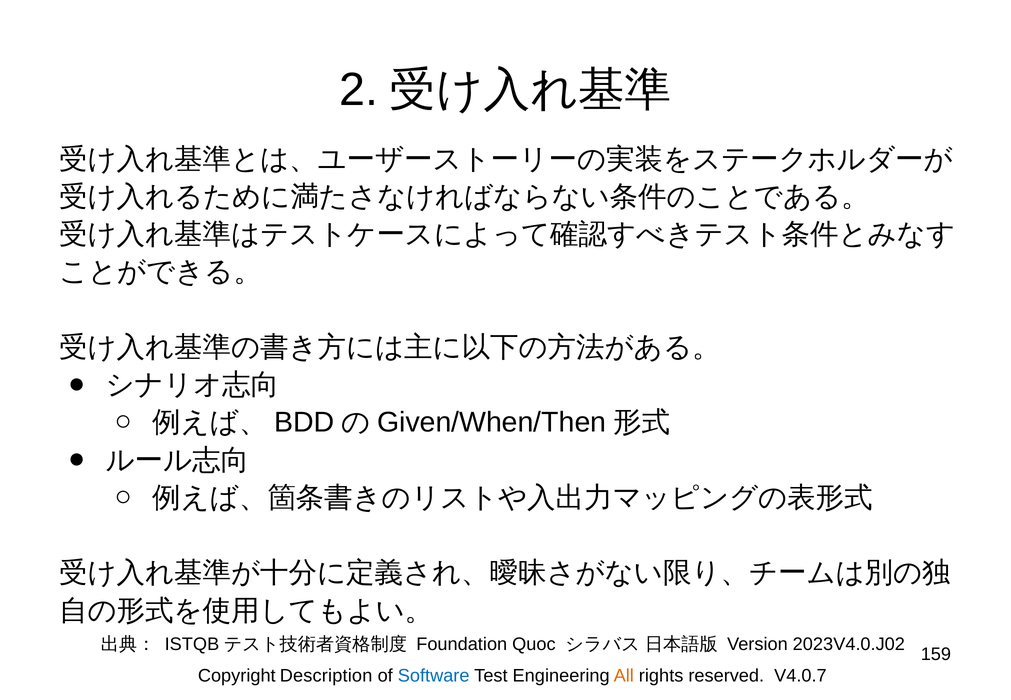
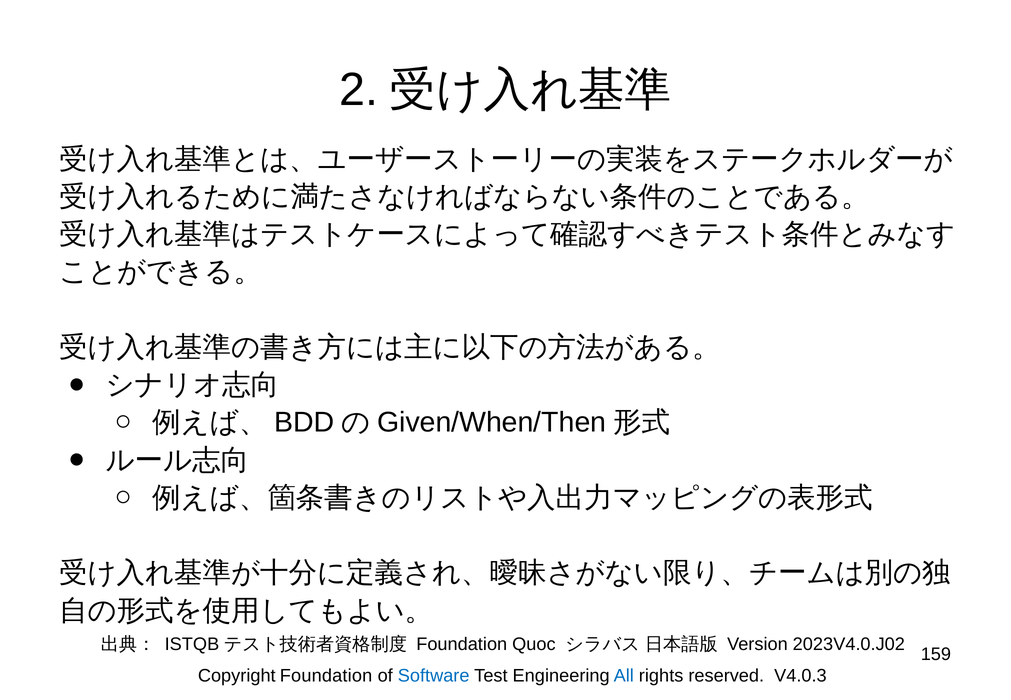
Copyright Description: Description -> Foundation
All colour: orange -> blue
V4.0.7: V4.0.7 -> V4.0.3
